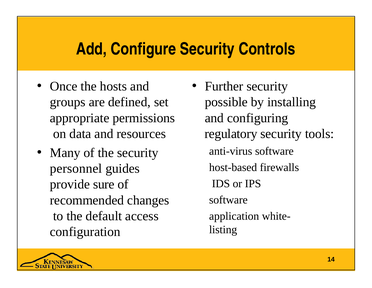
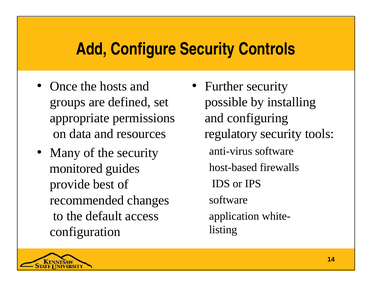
personnel: personnel -> monitored
sure: sure -> best
